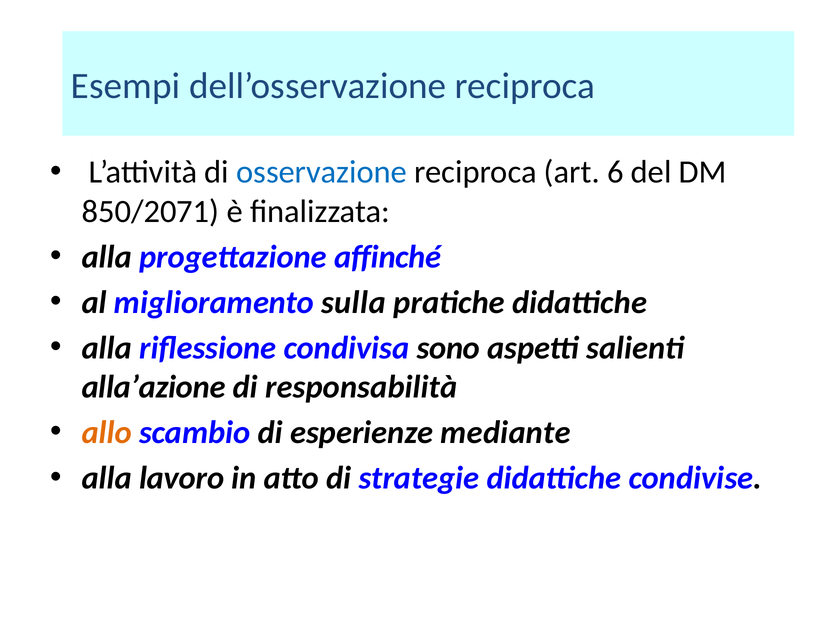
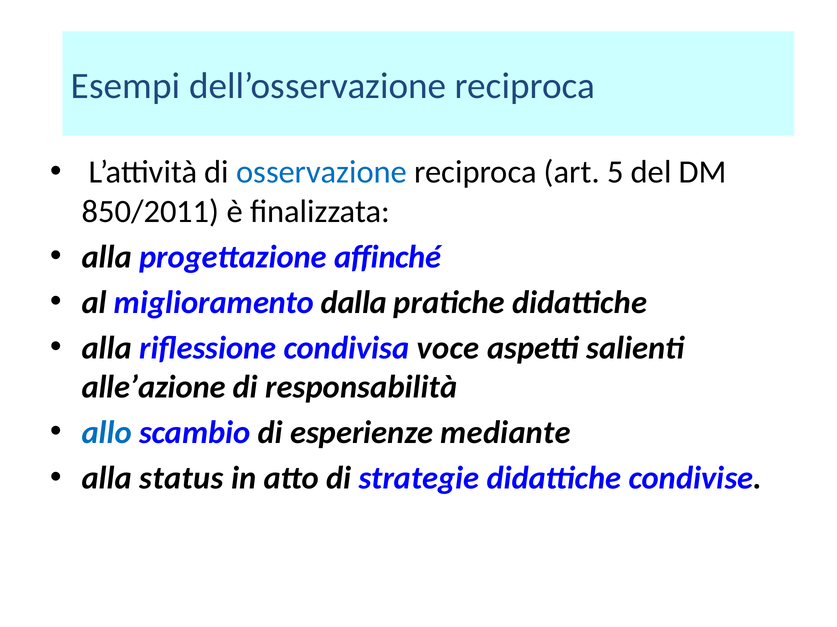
6: 6 -> 5
850/2071: 850/2071 -> 850/2011
sulla: sulla -> dalla
sono: sono -> voce
alla’azione: alla’azione -> alle’azione
allo colour: orange -> blue
lavoro: lavoro -> status
